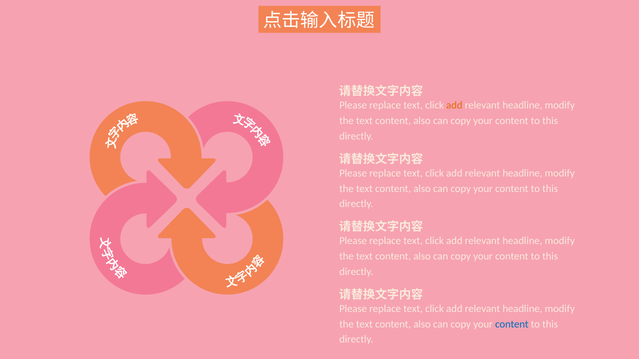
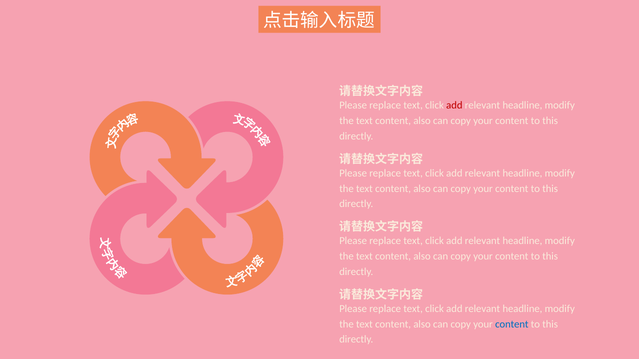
add at (454, 106) colour: orange -> red
